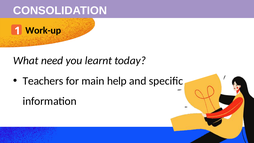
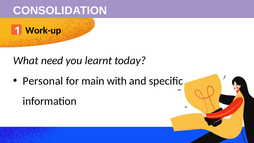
Teachers: Teachers -> Personal
help: help -> with
